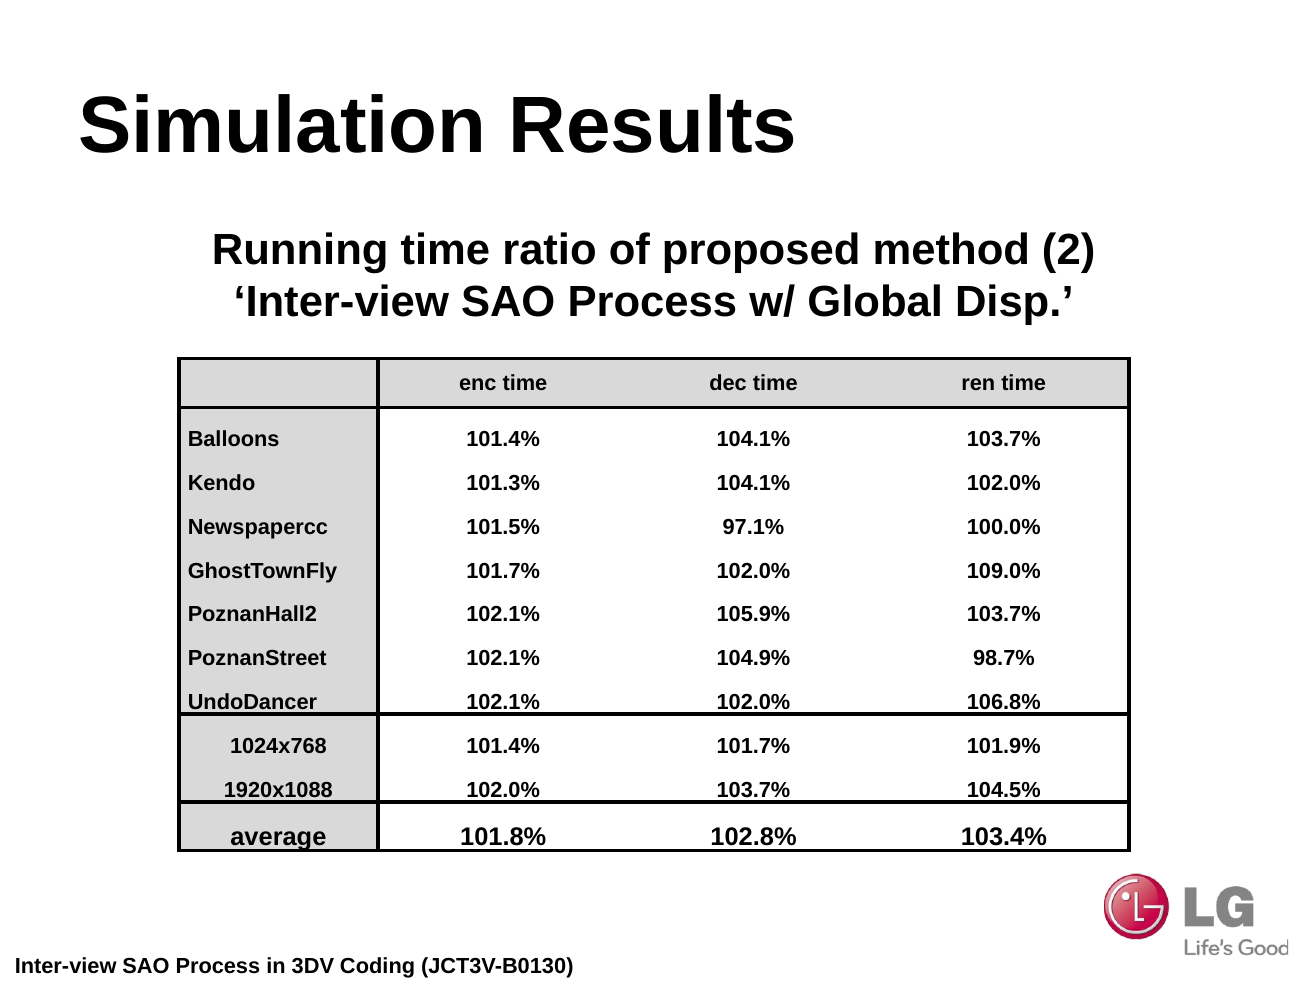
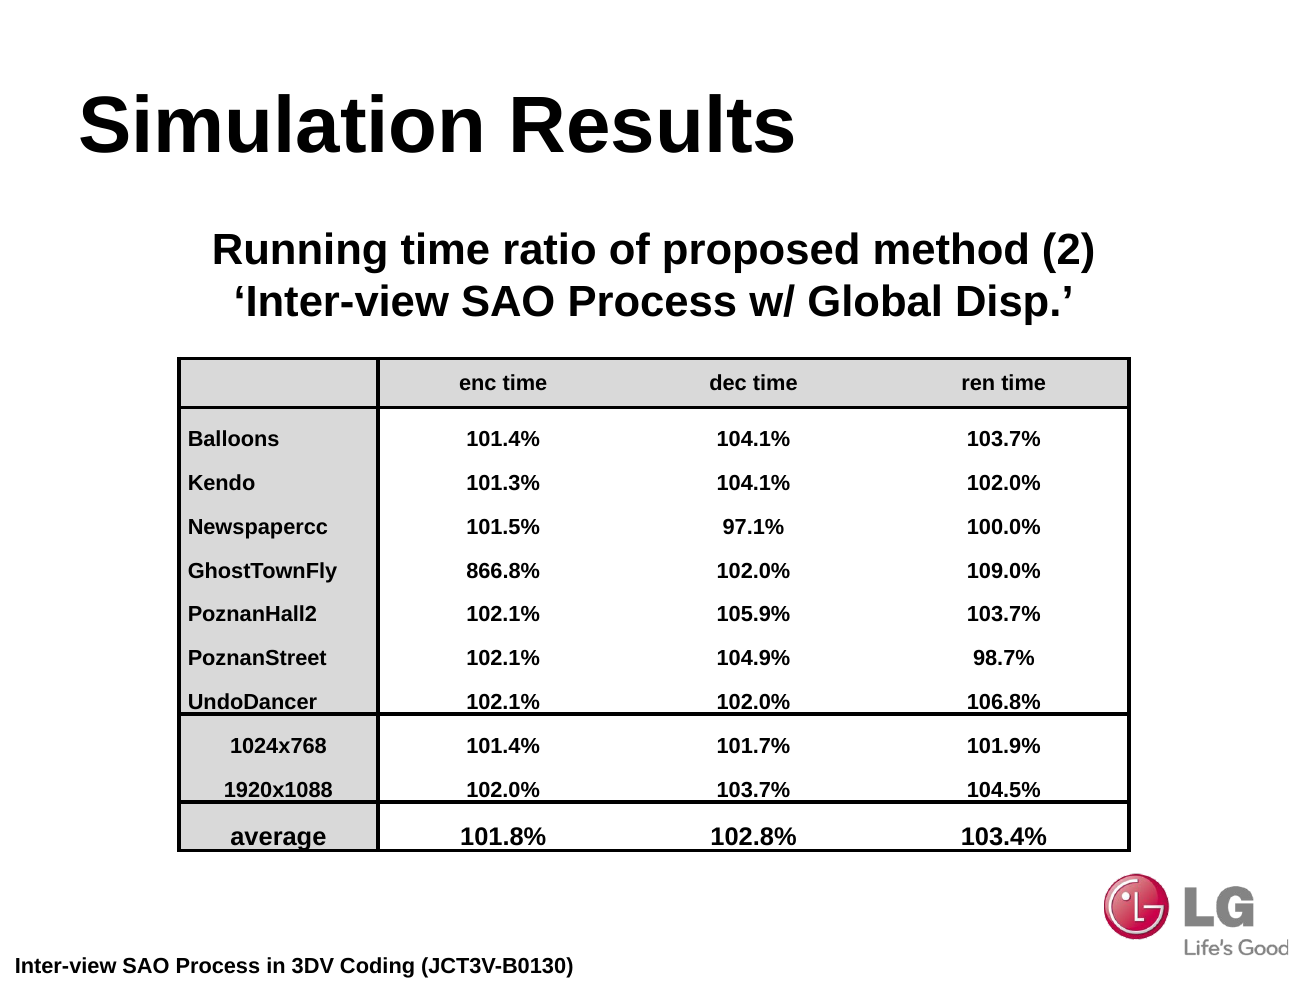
GhostTownFly 101.7%: 101.7% -> 866.8%
